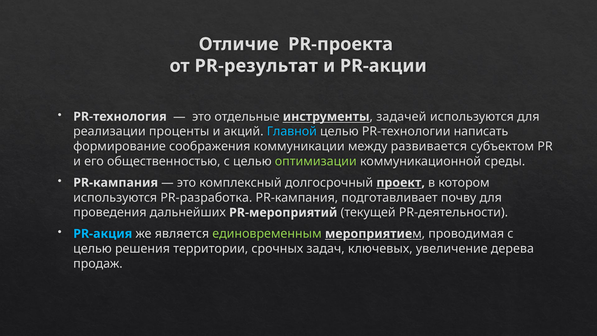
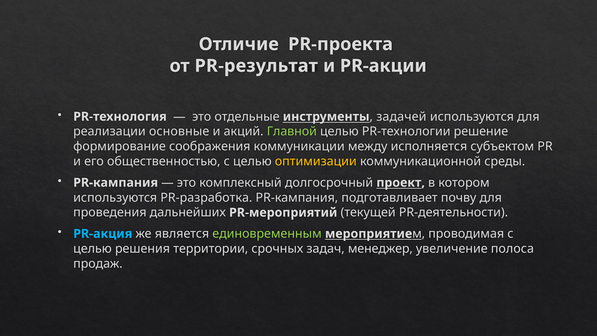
проценты: проценты -> основные
Главной colour: light blue -> light green
написать: написать -> решение
развивается: развивается -> исполняется
оптимизации colour: light green -> yellow
ключевых: ключевых -> менеджер
дерева: дерева -> полоса
